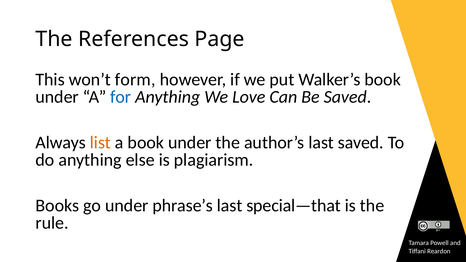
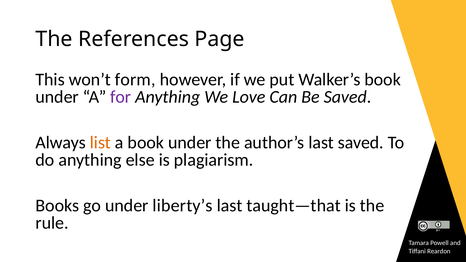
for colour: blue -> purple
phrase’s: phrase’s -> liberty’s
special—that: special—that -> taught—that
